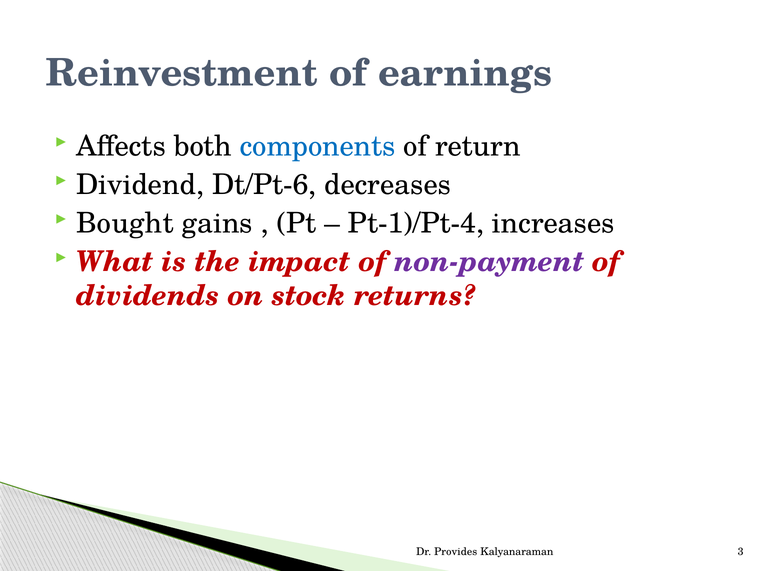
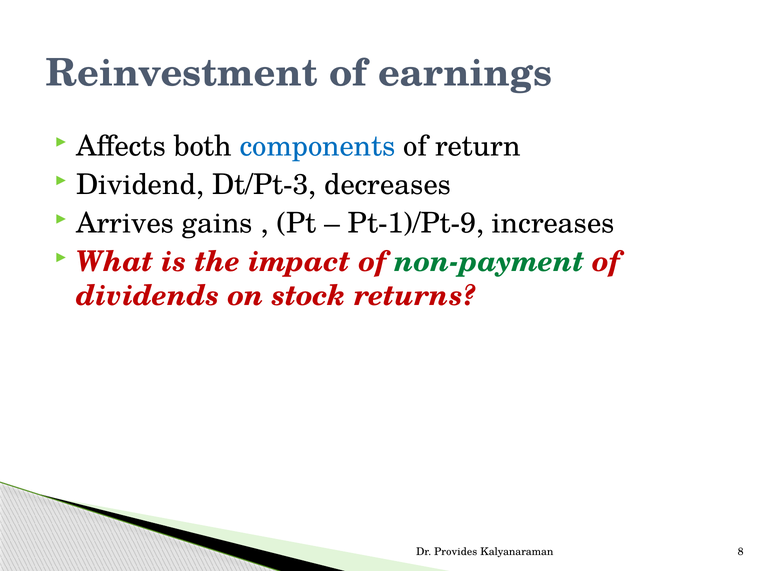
Dt/Pt-6: Dt/Pt-6 -> Dt/Pt-3
Bought: Bought -> Arrives
Pt-1)/Pt-4: Pt-1)/Pt-4 -> Pt-1)/Pt-9
non-payment colour: purple -> green
3: 3 -> 8
